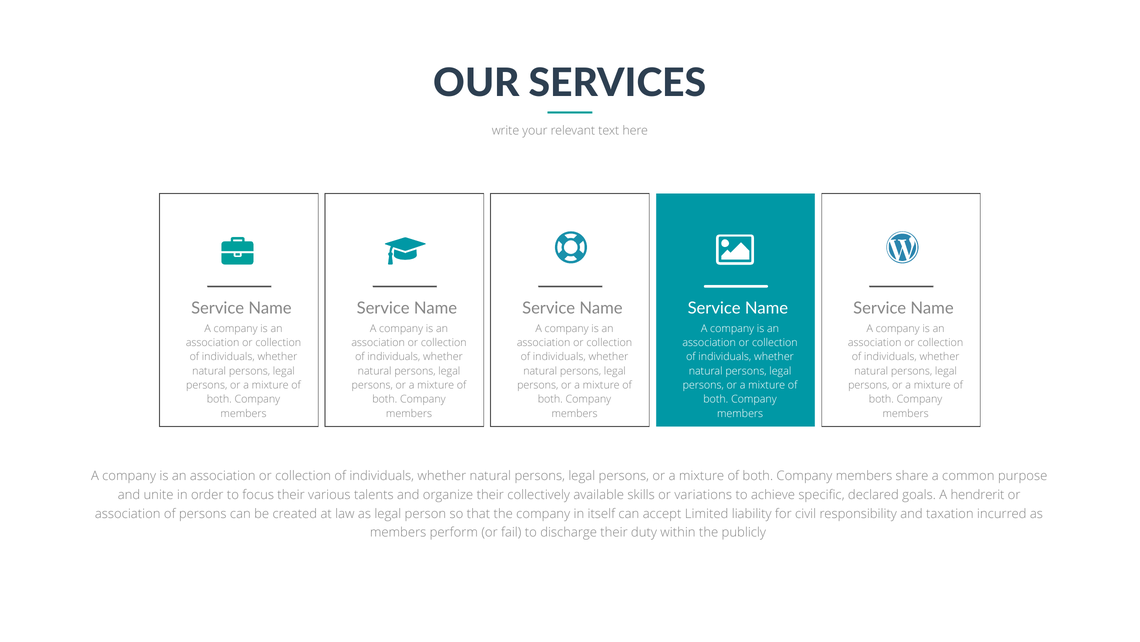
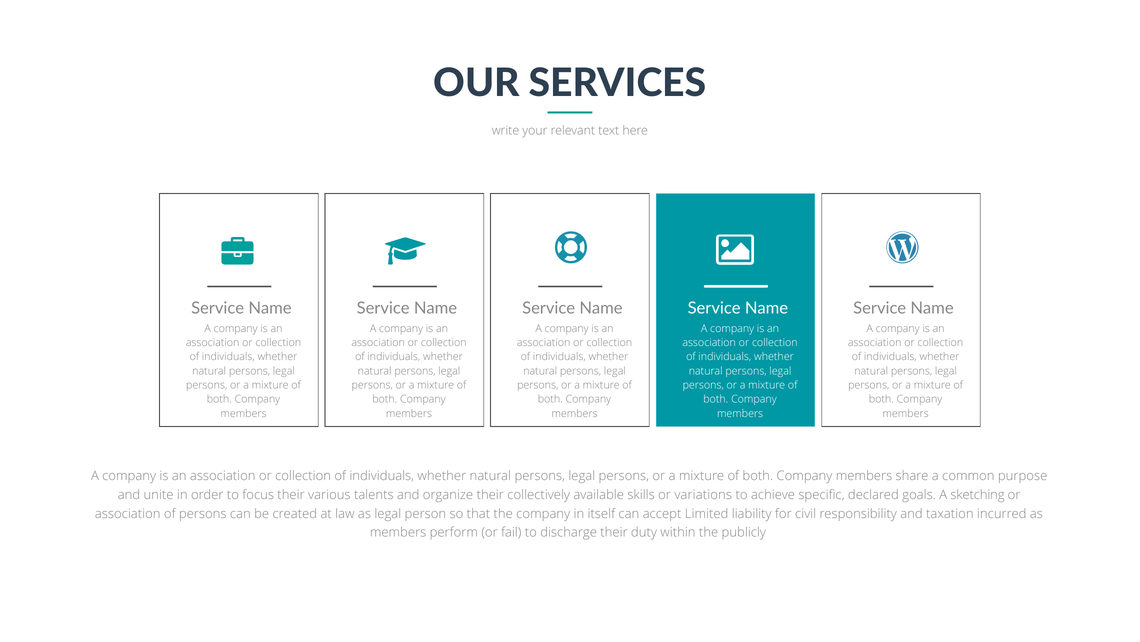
hendrerit: hendrerit -> sketching
